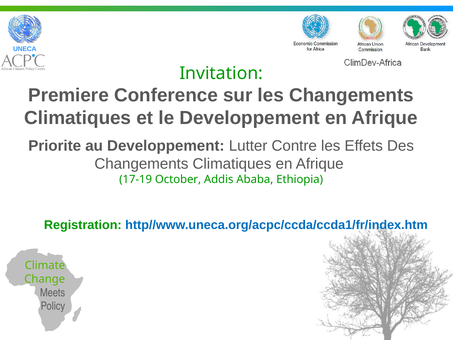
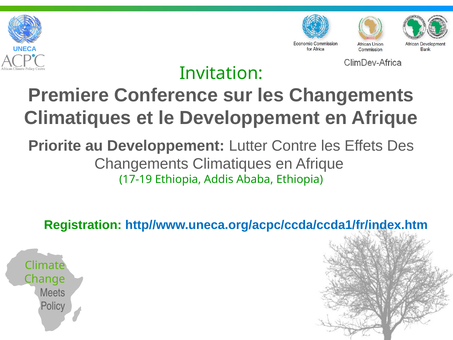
17-19 October: October -> Ethiopia
